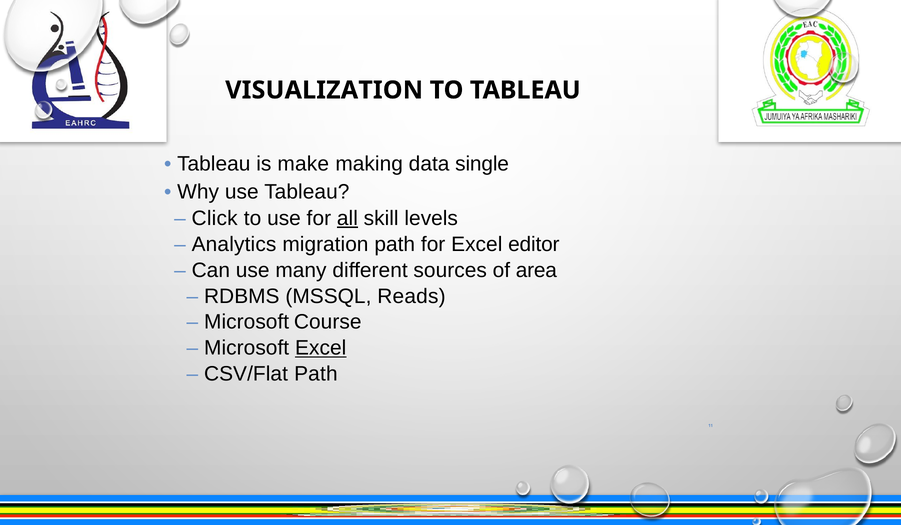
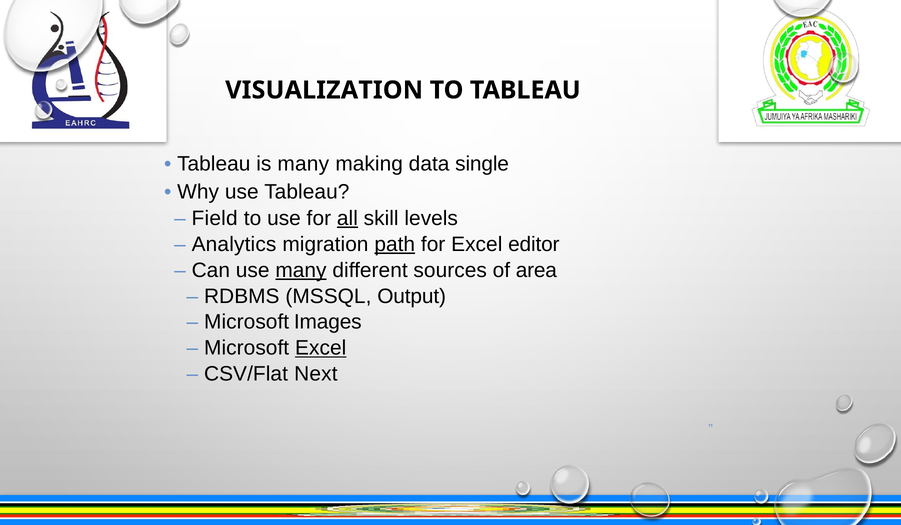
is make: make -> many
Click: Click -> Field
path at (395, 244) underline: none -> present
many at (301, 271) underline: none -> present
Reads: Reads -> Output
Course: Course -> Images
CSV/Flat Path: Path -> Next
